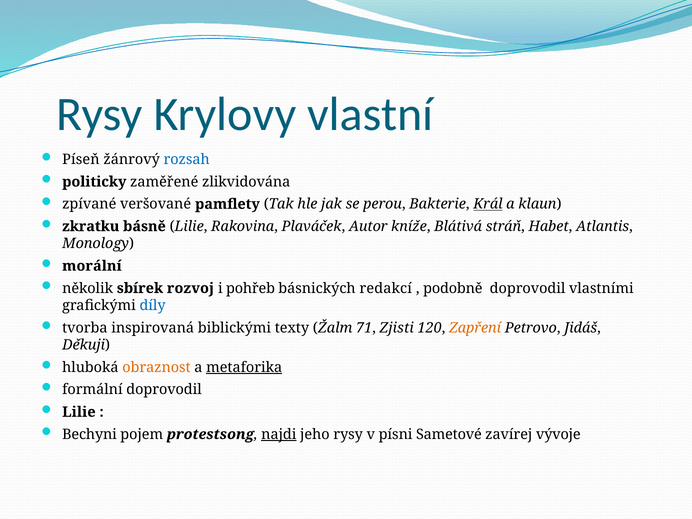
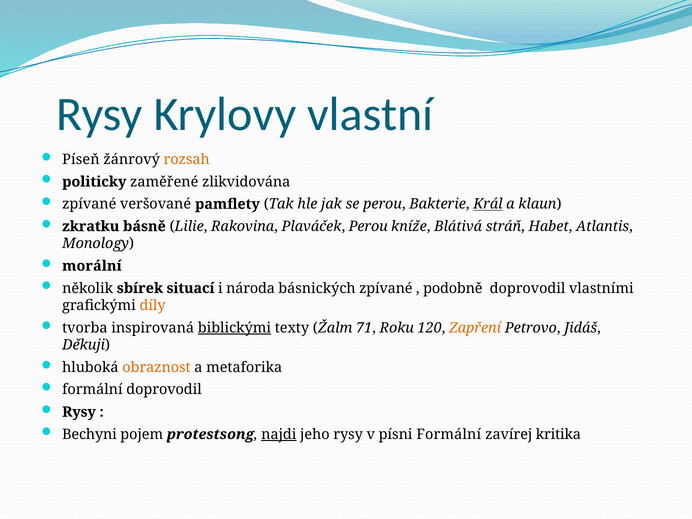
rozsah colour: blue -> orange
Plaváček Autor: Autor -> Perou
rozvoj: rozvoj -> situací
pohřeb: pohřeb -> národa
básnických redakcí: redakcí -> zpívané
díly colour: blue -> orange
biblickými underline: none -> present
Zjisti: Zjisti -> Roku
metaforika underline: present -> none
Lilie at (79, 412): Lilie -> Rysy
písni Sametové: Sametové -> Formální
vývoje: vývoje -> kritika
